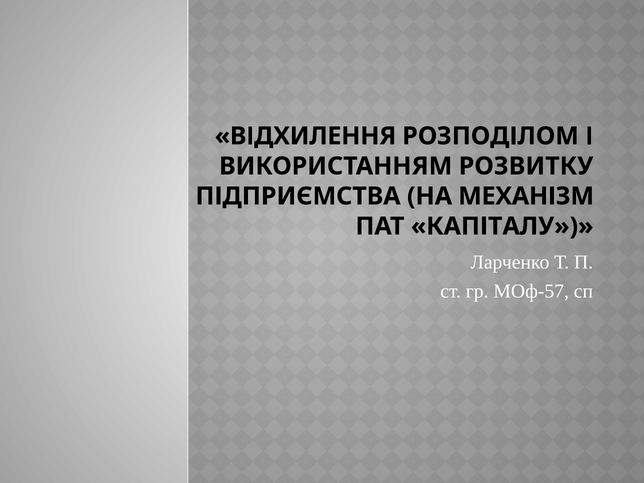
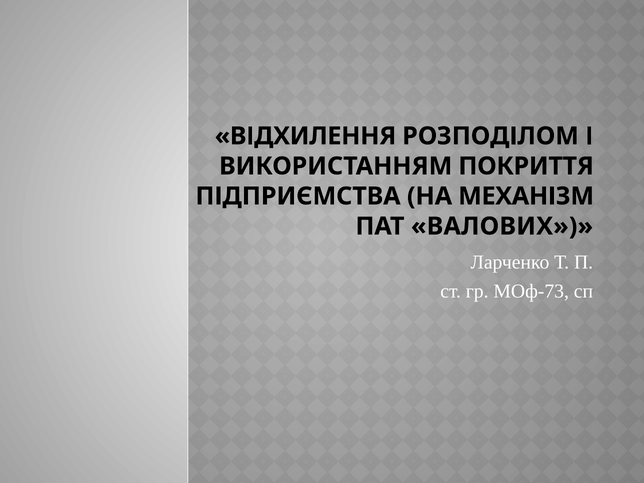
РОЗВИТКУ: РОЗВИТКУ -> ПОКРИТТЯ
КАПІТАЛУ: КАПІТАЛУ -> ВАЛОВИХ
МОф-57: МОф-57 -> МОф-73
